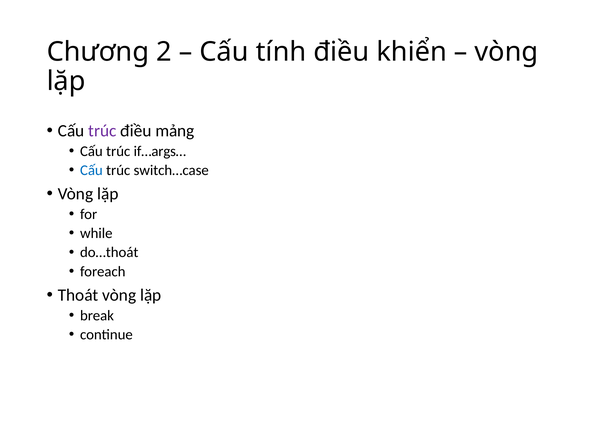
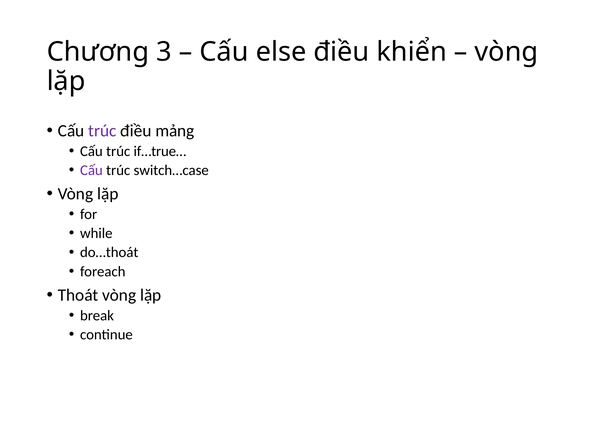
2: 2 -> 3
tính: tính -> else
if…args…: if…args… -> if…true…
Cấu at (91, 170) colour: blue -> purple
